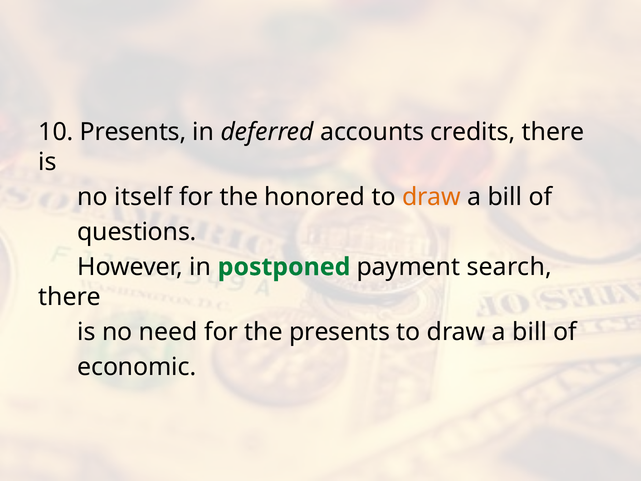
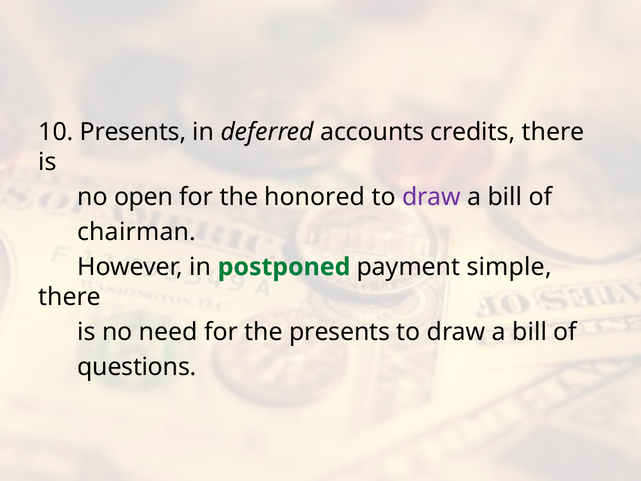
itself: itself -> open
draw at (431, 197) colour: orange -> purple
questions: questions -> chairman
search: search -> simple
economic: economic -> questions
